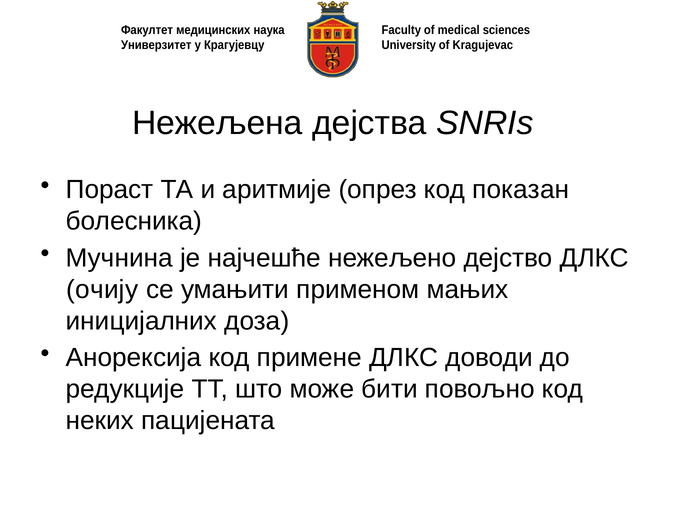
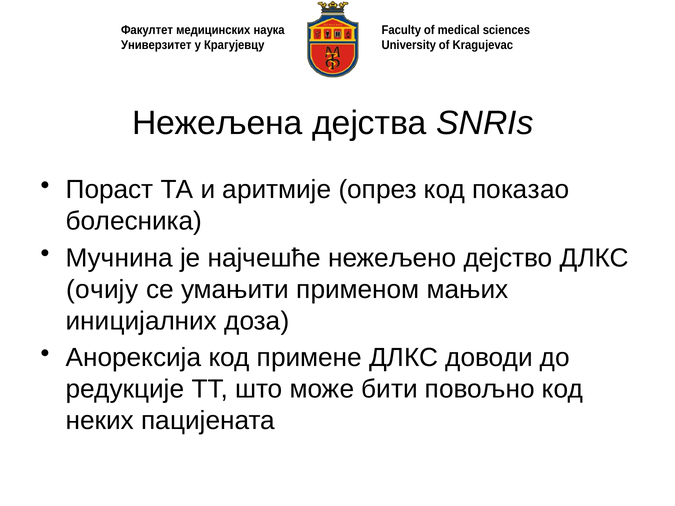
показан: показан -> показао
